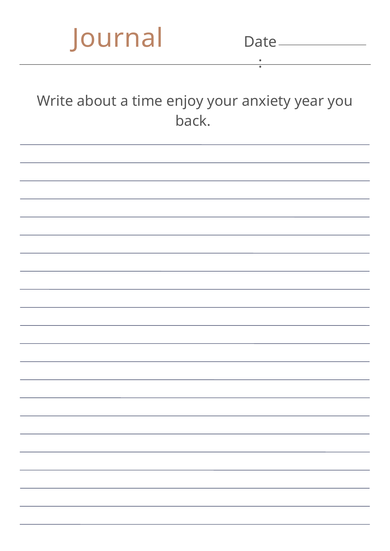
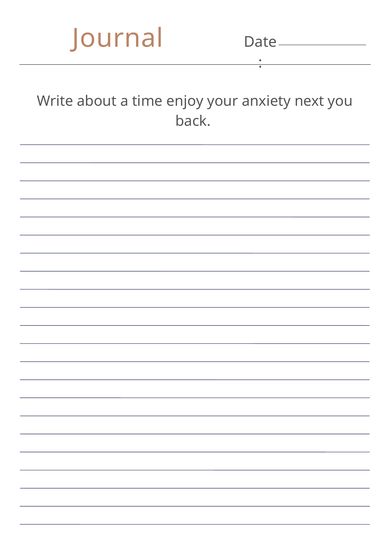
year: year -> next
